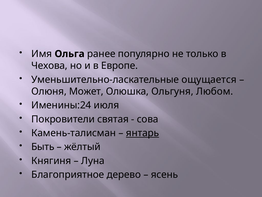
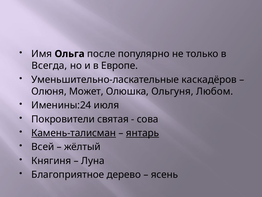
ранее: ранее -> после
Чехова: Чехова -> Всегда
ощущается: ощущается -> каскадёров
Камень-талисман underline: none -> present
Быть: Быть -> Всей
